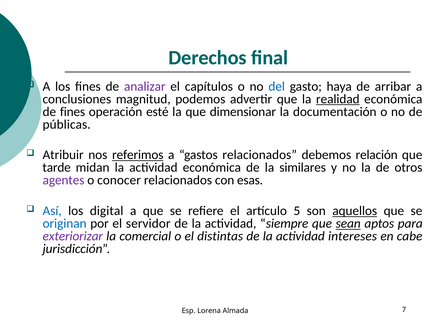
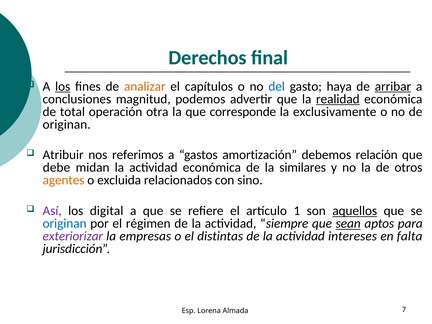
los at (63, 86) underline: none -> present
analizar colour: purple -> orange
arribar underline: none -> present
de fines: fines -> total
esté: esté -> otra
dimensionar: dimensionar -> corresponde
documentación: documentación -> exclusivamente
públicas at (67, 124): públicas -> originan
referimos underline: present -> none
gastos relacionados: relacionados -> amortización
tarde: tarde -> debe
agentes colour: purple -> orange
conocer: conocer -> excluida
esas: esas -> sino
Así colour: blue -> purple
5: 5 -> 1
servidor: servidor -> régimen
comercial: comercial -> empresas
cabe: cabe -> falta
